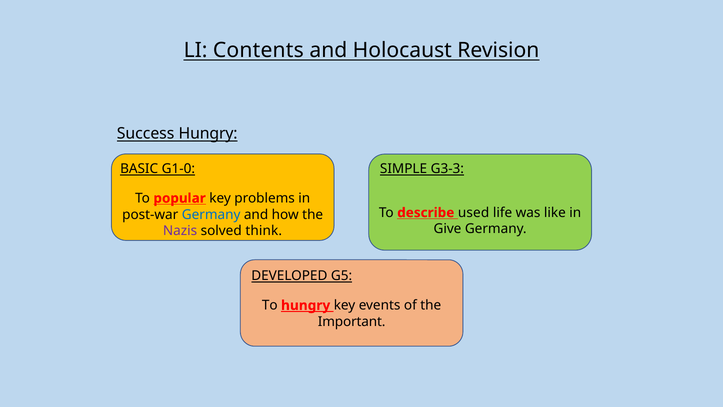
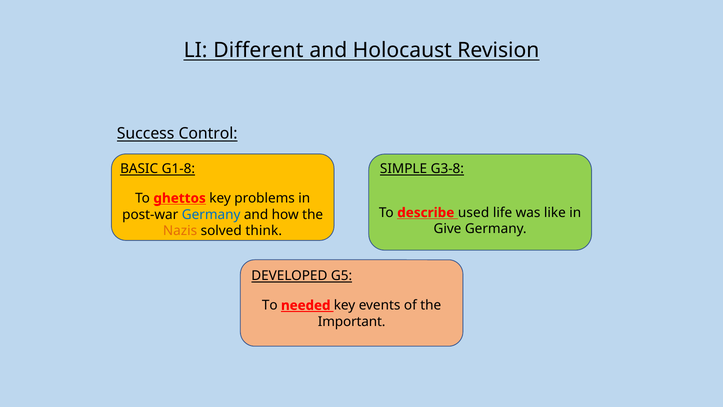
Contents: Contents -> Different
Success Hungry: Hungry -> Control
G1-0: G1-0 -> G1-8
G3-3: G3-3 -> G3-8
popular: popular -> ghettos
Nazis colour: purple -> orange
To hungry: hungry -> needed
